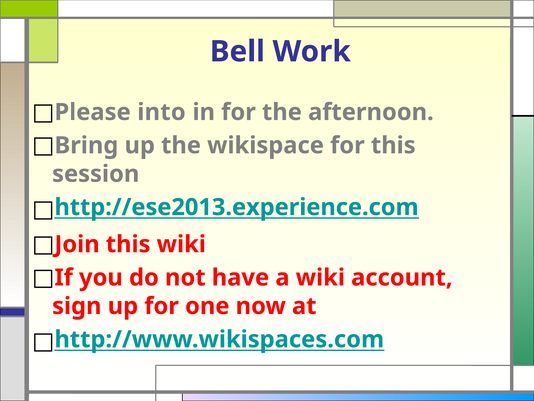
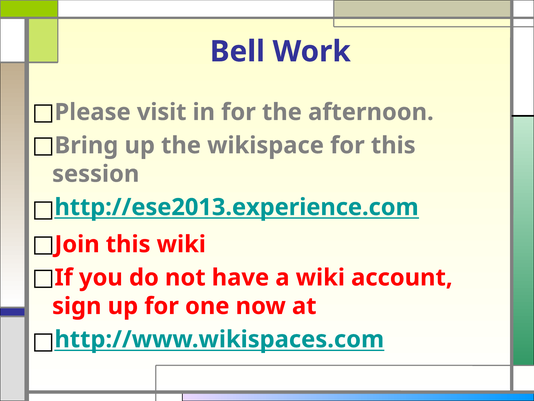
into: into -> visit
